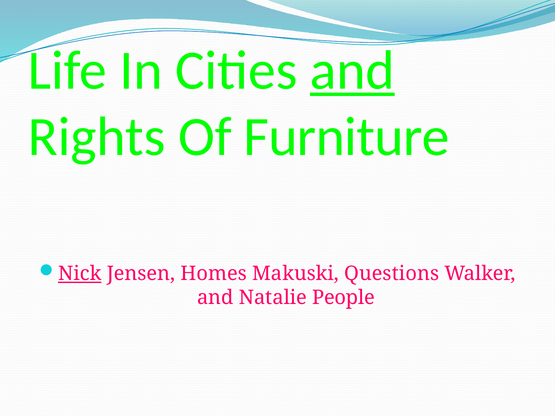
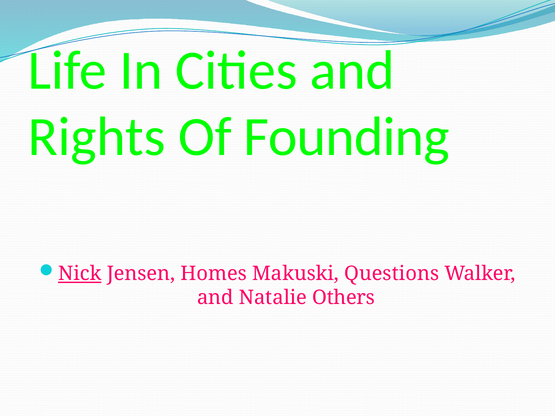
and at (352, 70) underline: present -> none
Furniture: Furniture -> Founding
People: People -> Others
